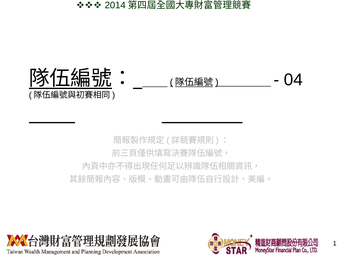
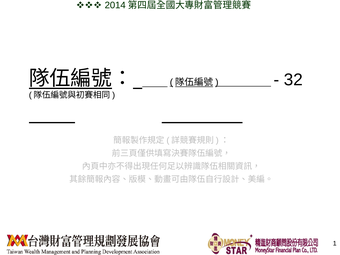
04: 04 -> 32
